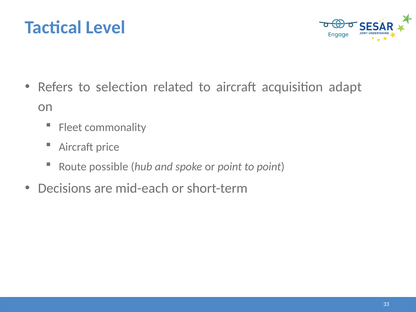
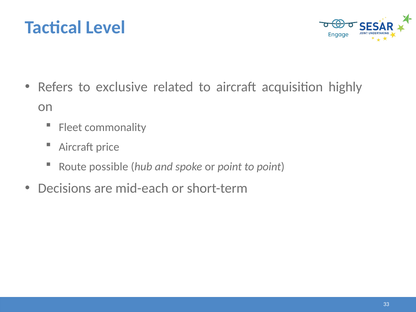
selection: selection -> exclusive
adapt: adapt -> highly
